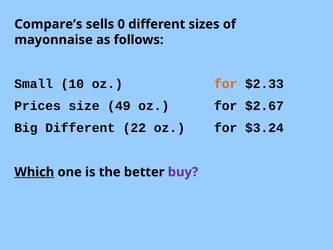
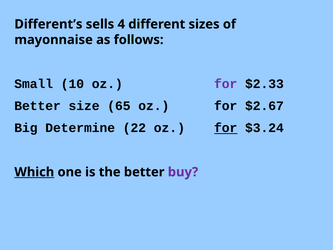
Compare’s: Compare’s -> Different’s
0: 0 -> 4
for at (226, 84) colour: orange -> purple
Prices at (38, 106): Prices -> Better
49: 49 -> 65
Big Different: Different -> Determine
for at (226, 128) underline: none -> present
